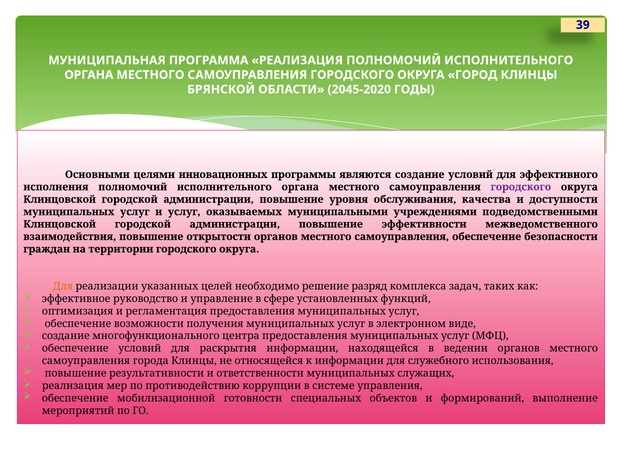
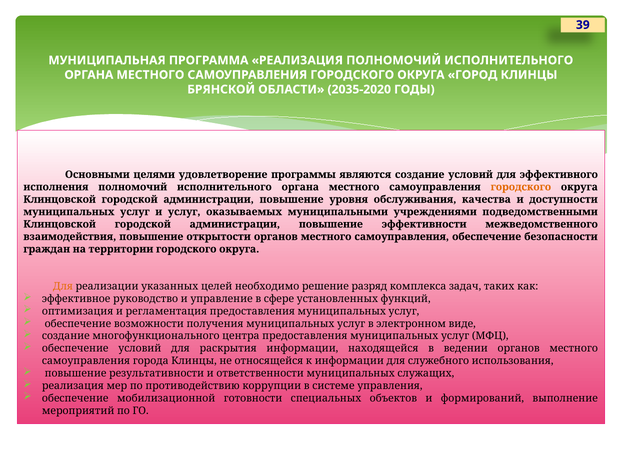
2045-2020: 2045-2020 -> 2035-2020
инновационных: инновационных -> удовлетворение
городского at (521, 187) colour: purple -> orange
